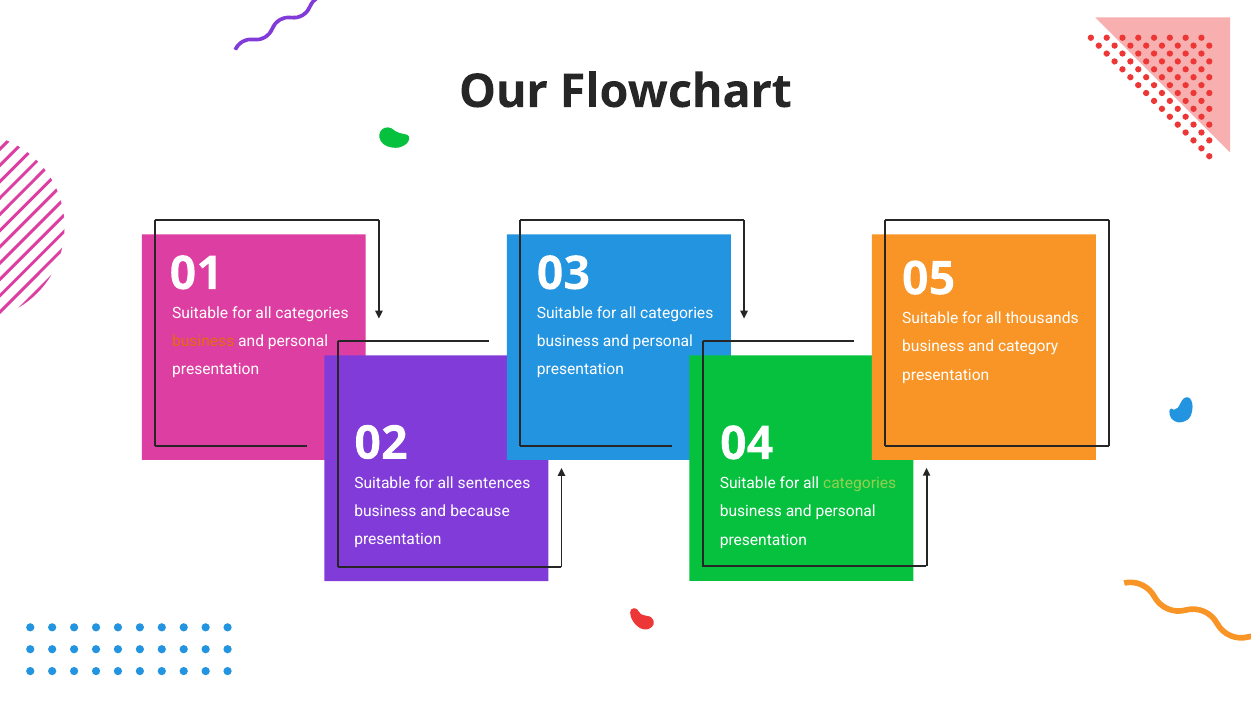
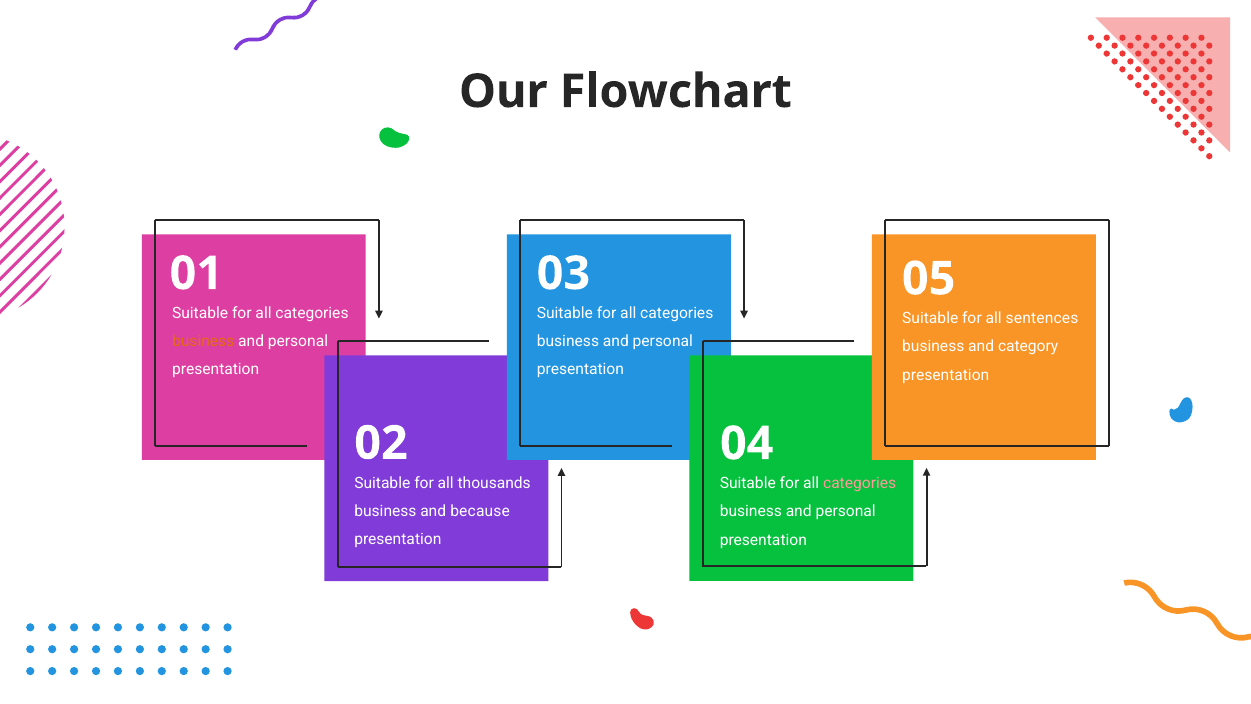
thousands: thousands -> sentences
sentences: sentences -> thousands
categories at (860, 483) colour: light green -> pink
